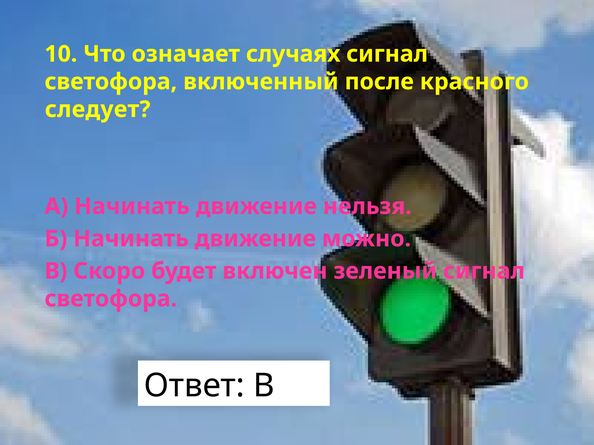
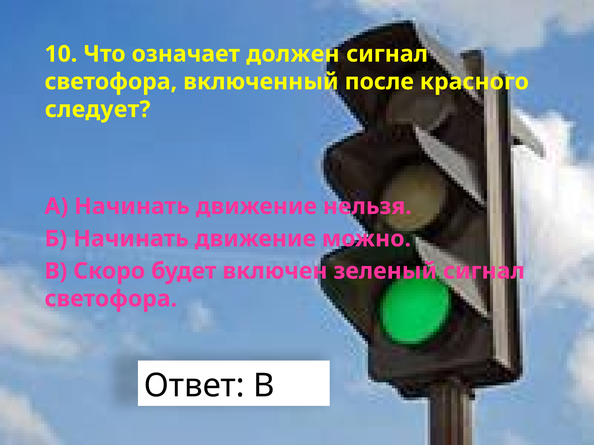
случаях: случаях -> должен
